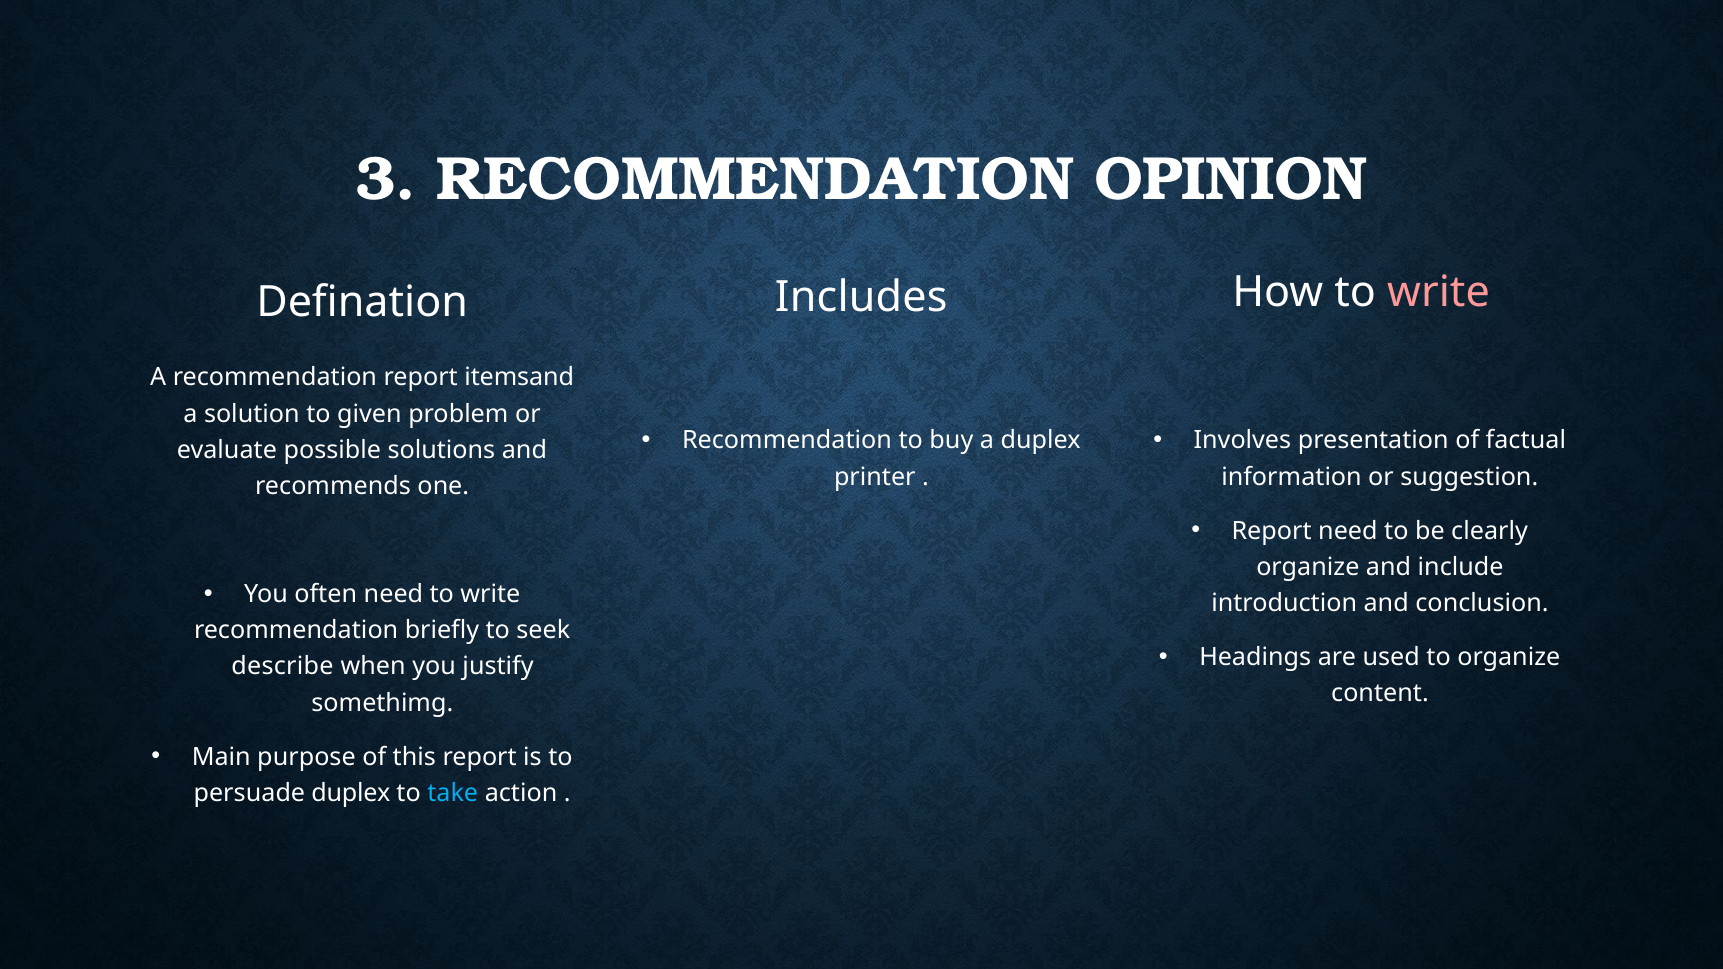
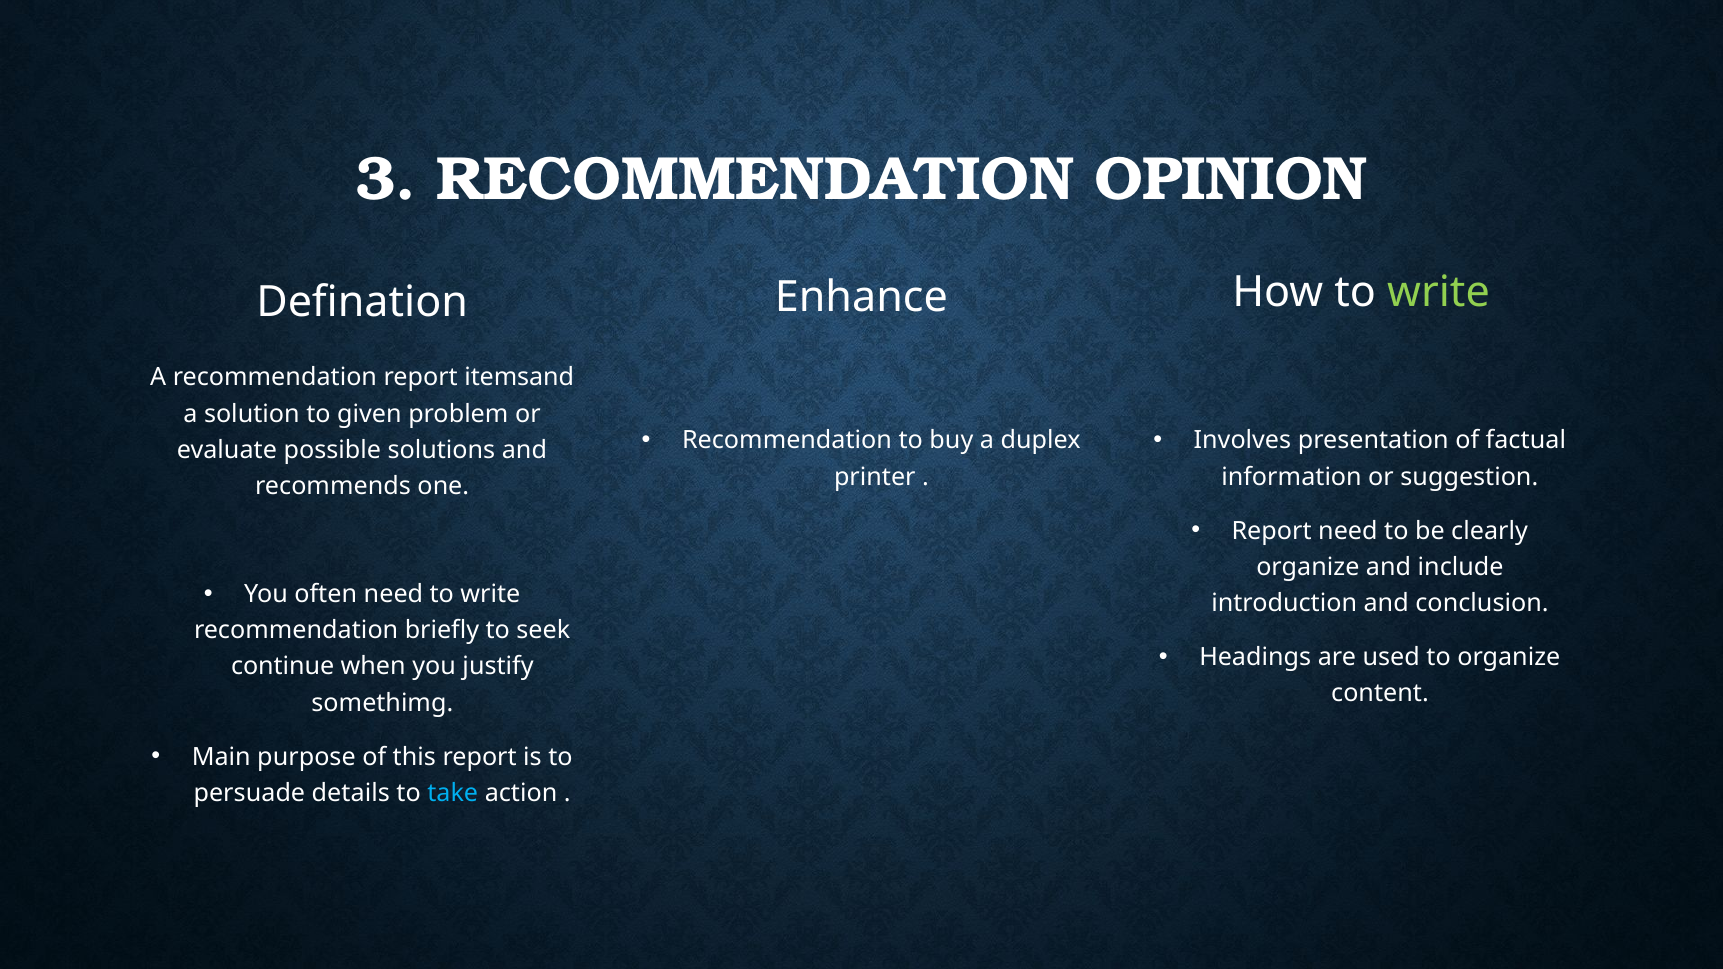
write at (1438, 292) colour: pink -> light green
Includes: Includes -> Enhance
describe: describe -> continue
persuade duplex: duplex -> details
